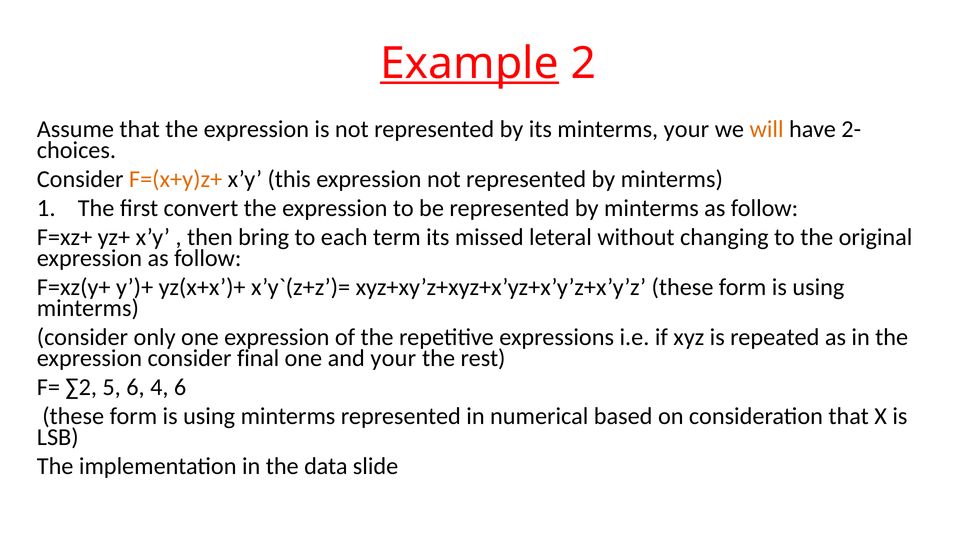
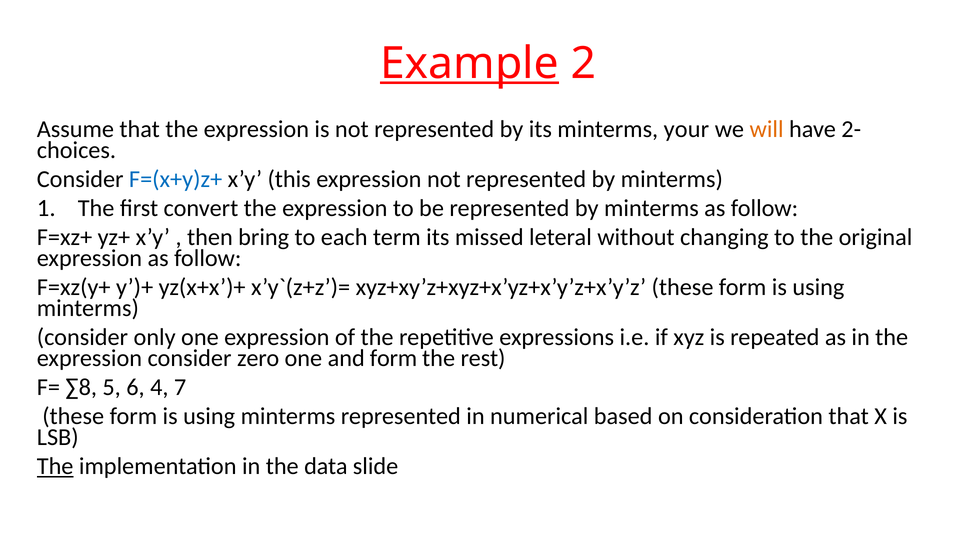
F=(x+y)z+ colour: orange -> blue
final: final -> zero
and your: your -> form
∑2: ∑2 -> ∑8
4 6: 6 -> 7
The at (55, 467) underline: none -> present
